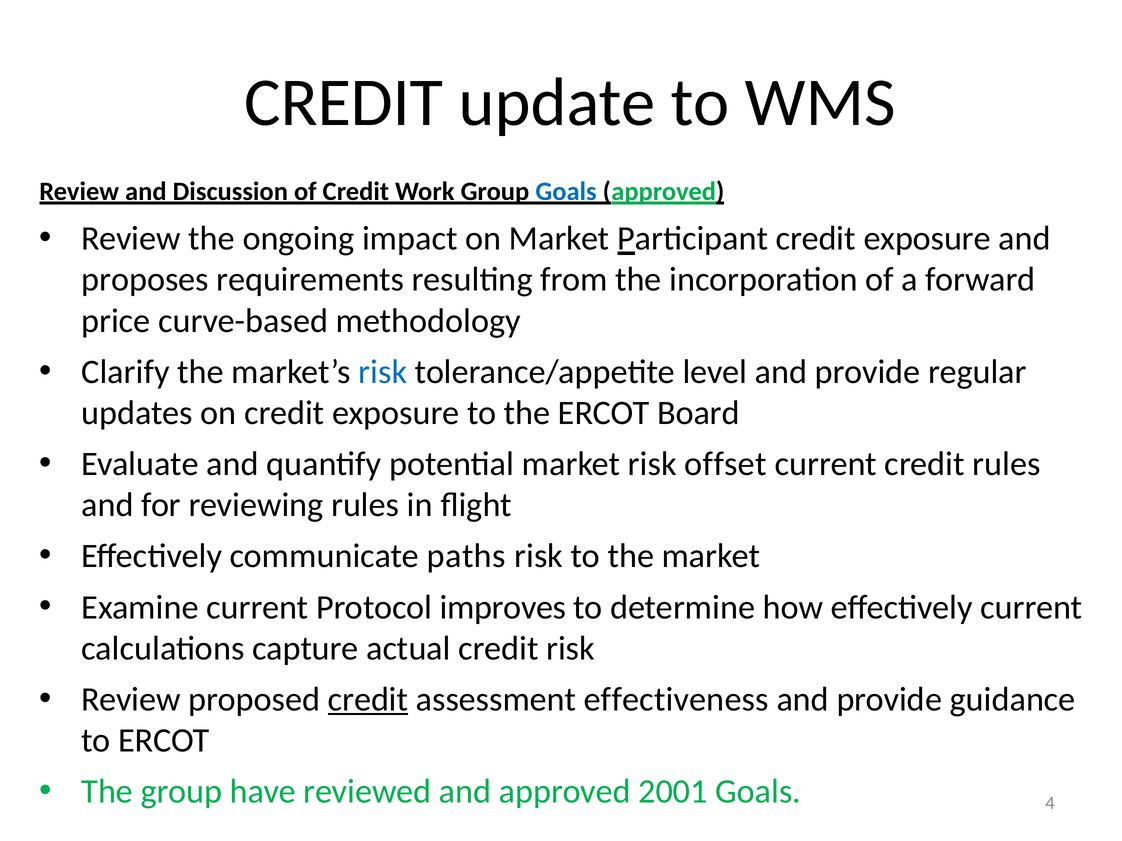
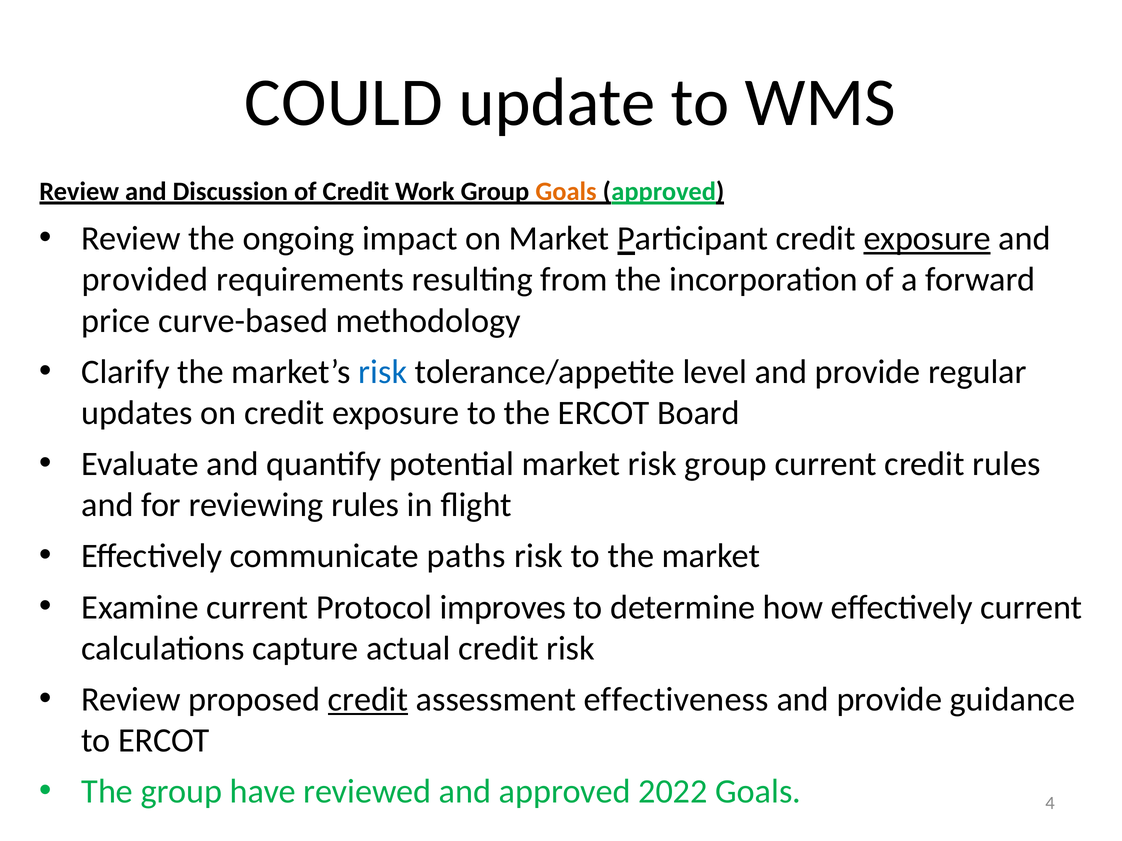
CREDIT at (344, 103): CREDIT -> COULD
Goals at (566, 192) colour: blue -> orange
exposure at (927, 239) underline: none -> present
proposes: proposes -> provided
risk offset: offset -> group
2001: 2001 -> 2022
